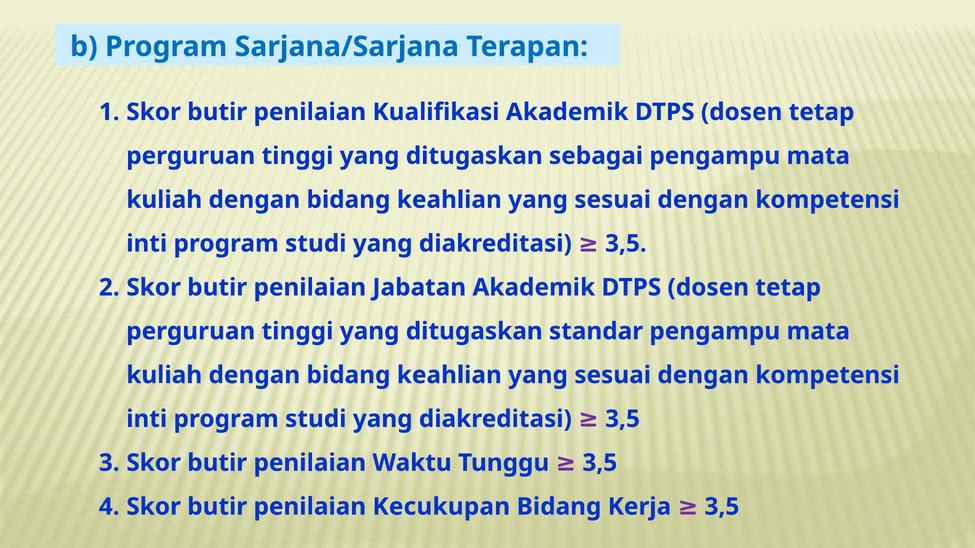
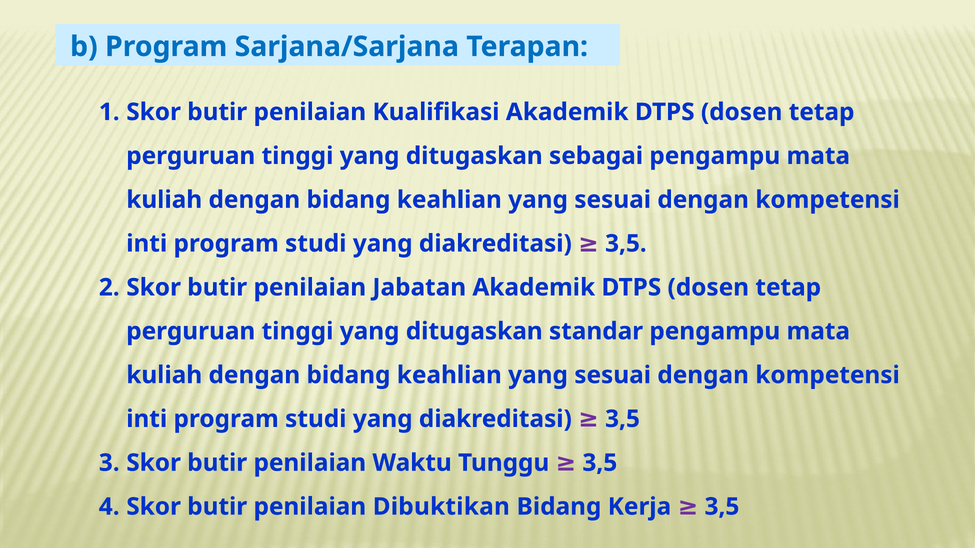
Kecukupan: Kecukupan -> Dibuktikan
